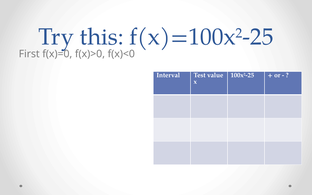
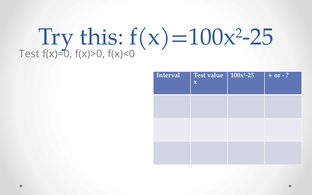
First at (29, 54): First -> Test
